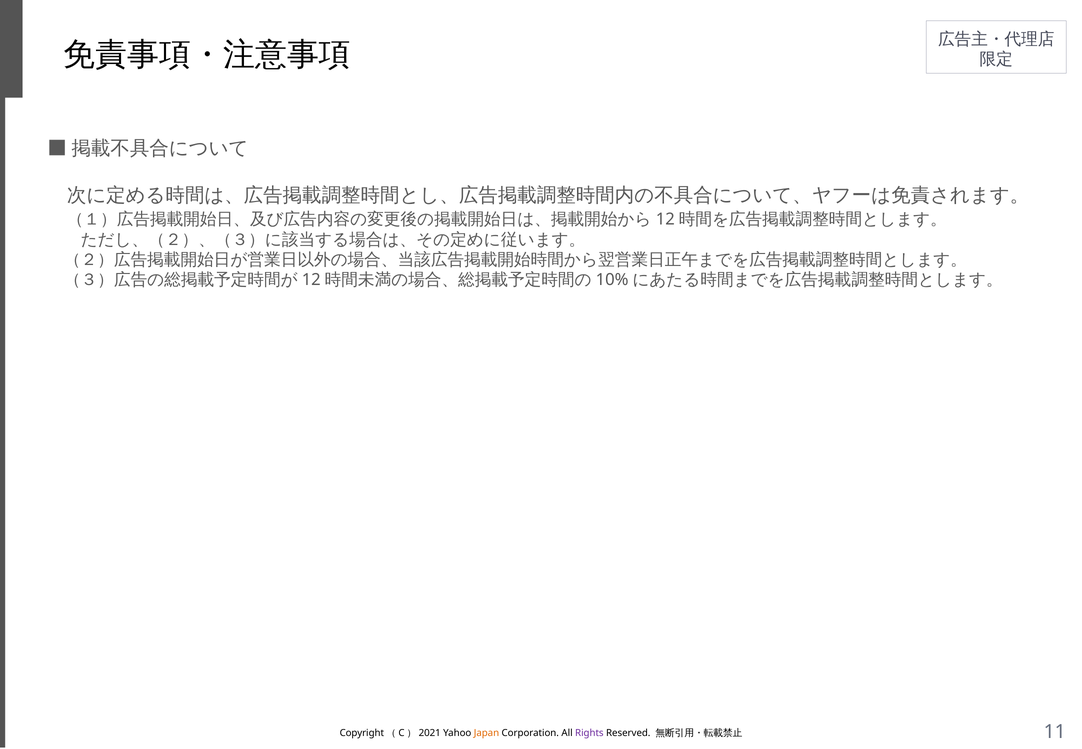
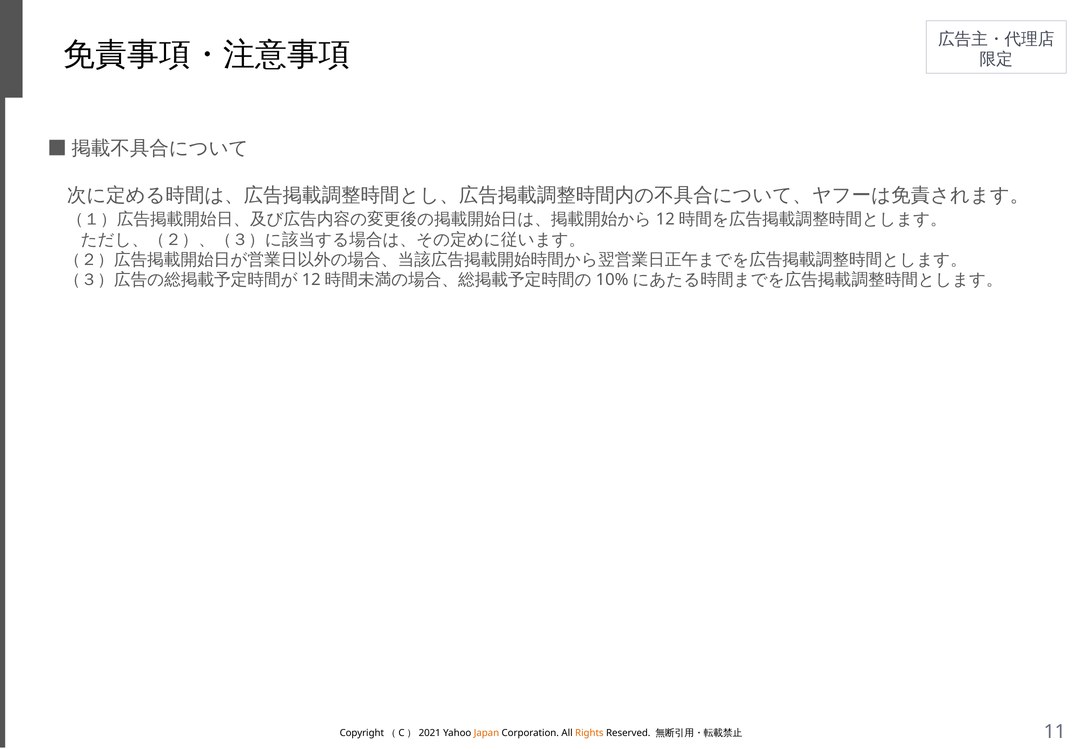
Rights colour: purple -> orange
